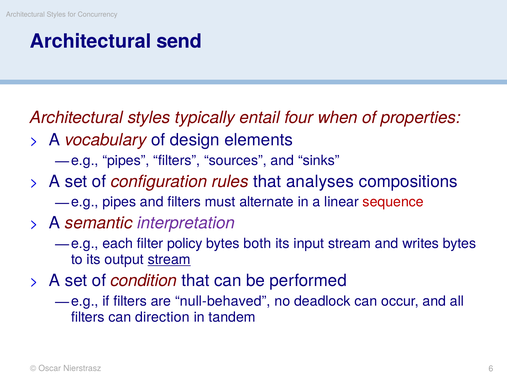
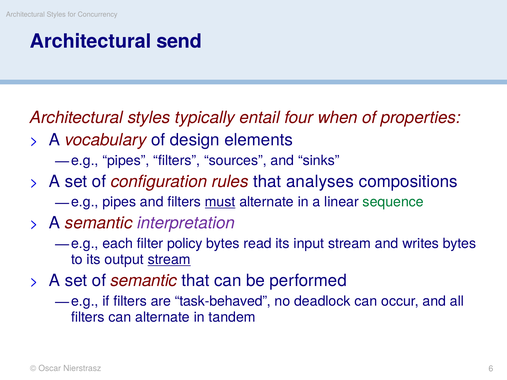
must underline: none -> present
sequence colour: red -> green
both: both -> read
of condition: condition -> semantic
null-behaved: null-behaved -> task-behaved
can direction: direction -> alternate
